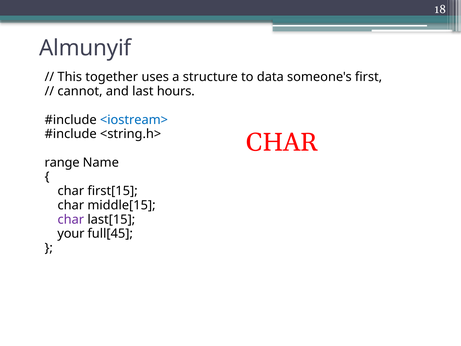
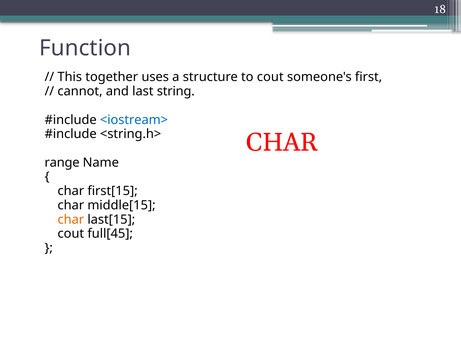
Almunyif: Almunyif -> Function
to data: data -> cout
hours: hours -> string
char at (71, 219) colour: purple -> orange
your at (71, 234): your -> cout
